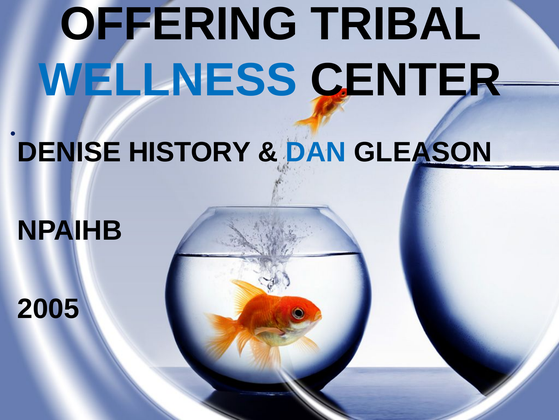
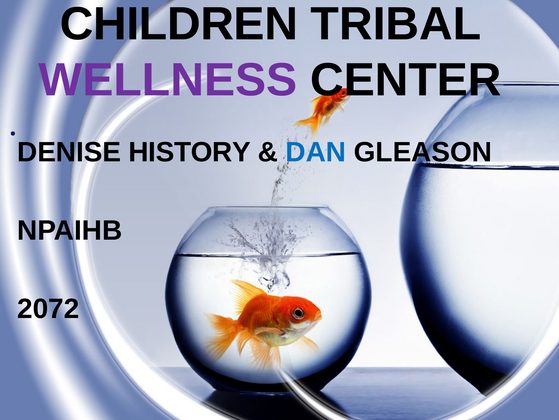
OFFERING: OFFERING -> CHILDREN
WELLNESS colour: blue -> purple
2005: 2005 -> 2072
